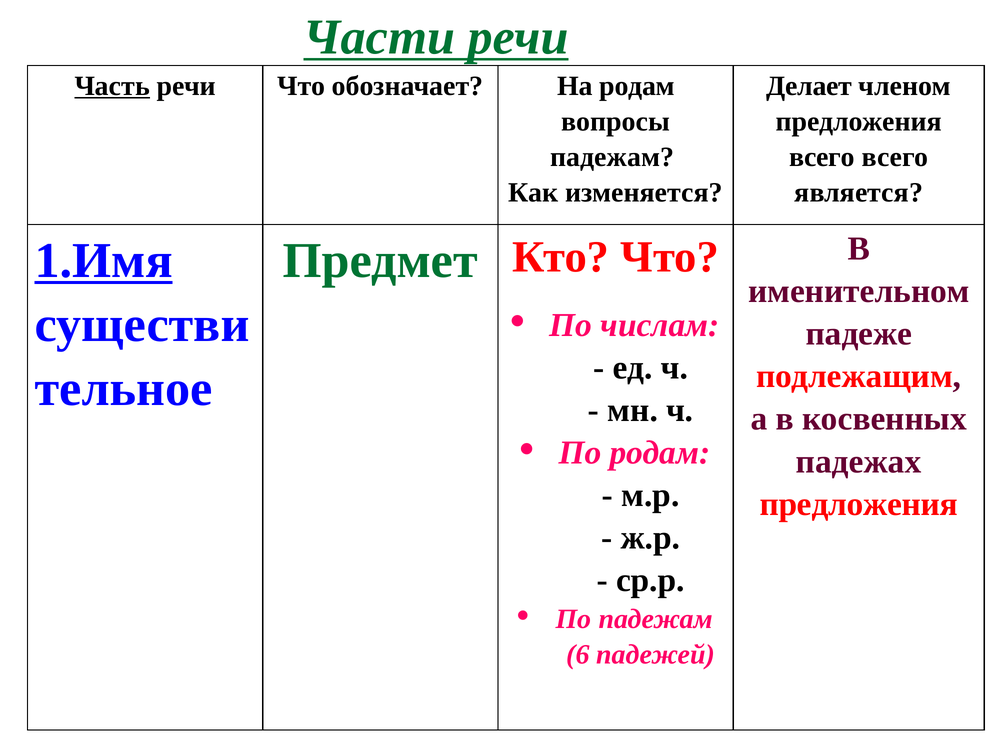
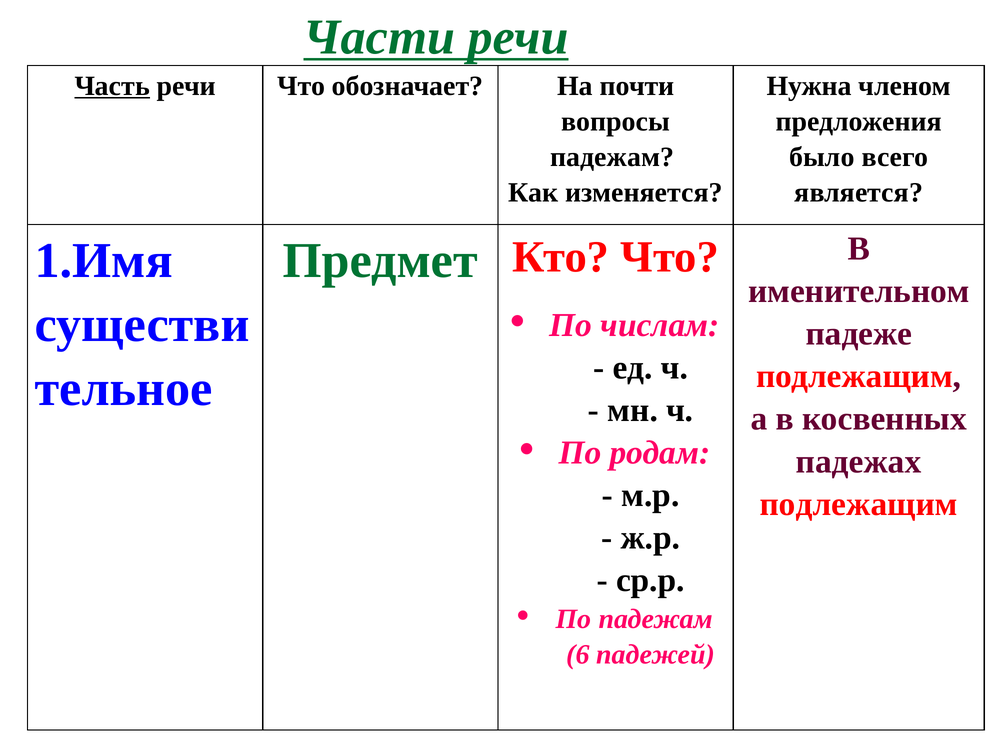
На родам: родам -> почти
Делает: Делает -> Нужна
всего at (822, 157): всего -> было
1.Имя underline: present -> none
предложения at (859, 504): предложения -> подлежащим
